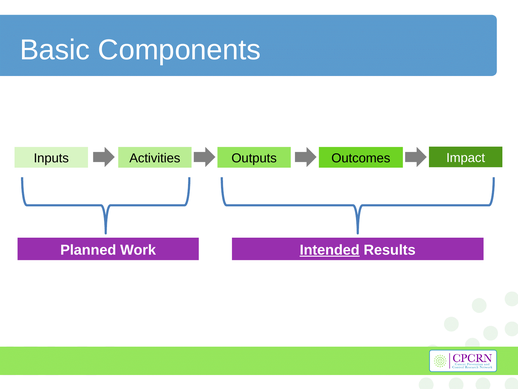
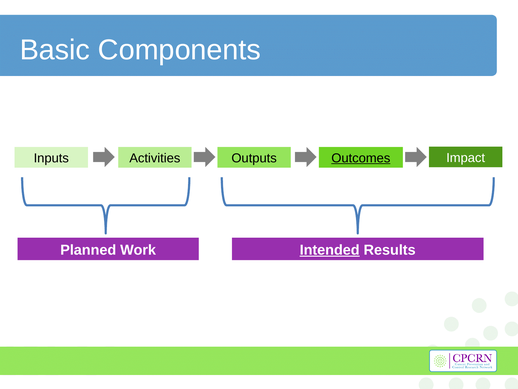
Outcomes underline: none -> present
